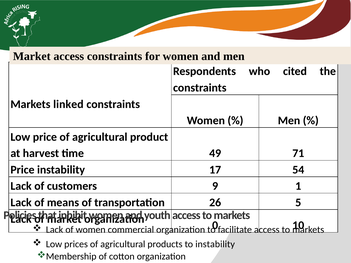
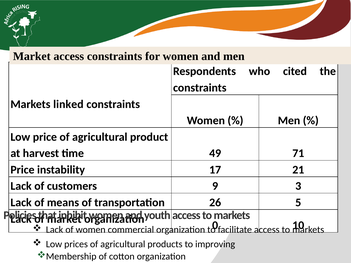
54: 54 -> 21
1: 1 -> 3
to instability: instability -> improving
